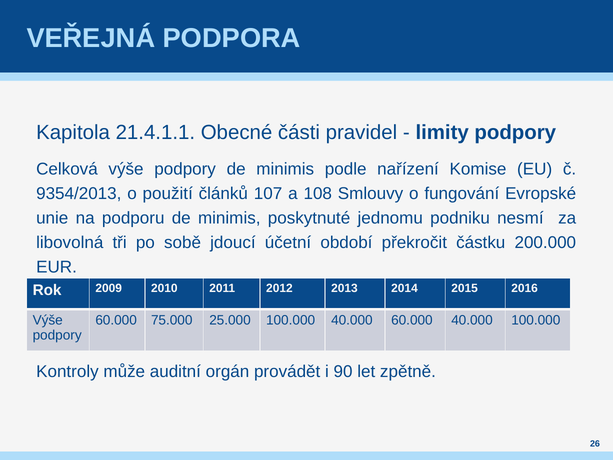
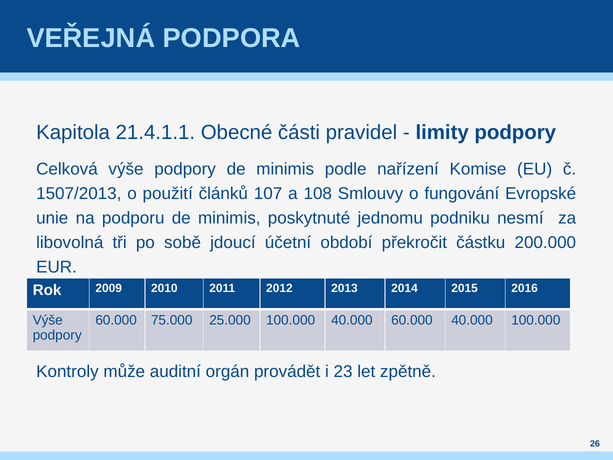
9354/2013: 9354/2013 -> 1507/2013
90: 90 -> 23
